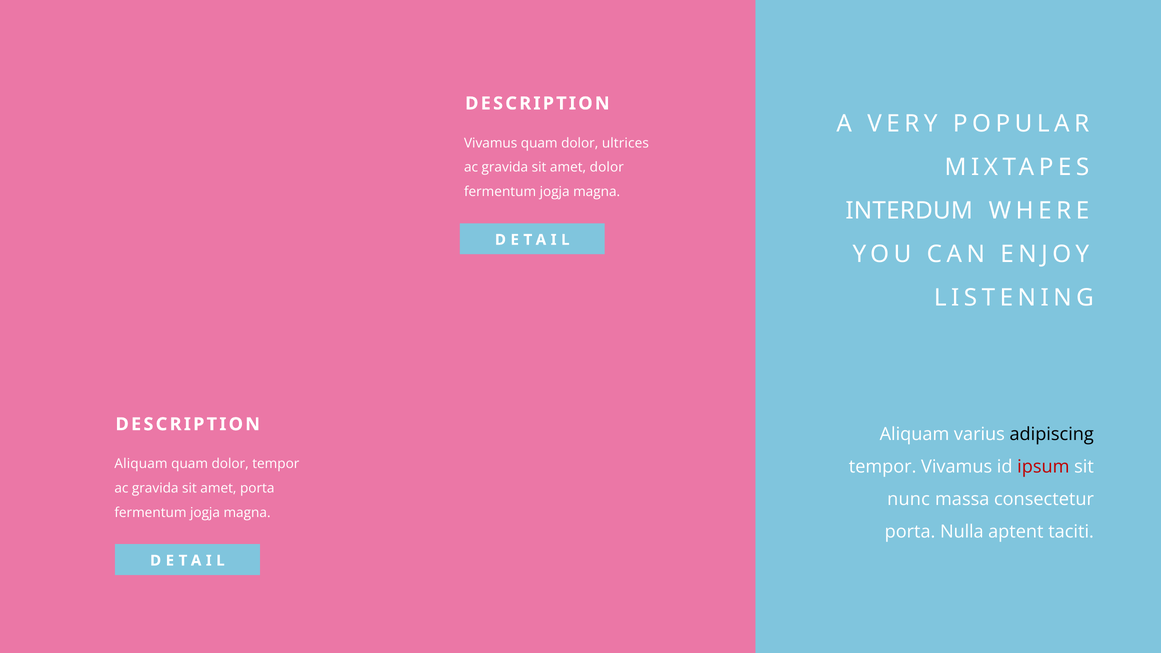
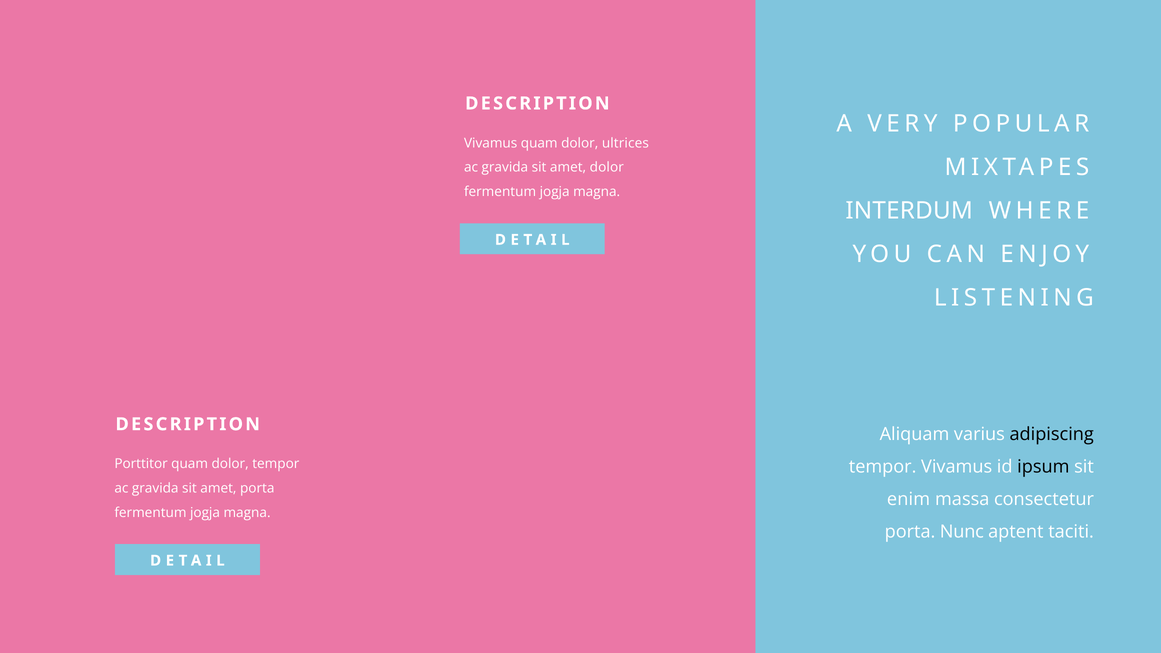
Aliquam at (141, 464): Aliquam -> Porttitor
ipsum colour: red -> black
nunc: nunc -> enim
Nulla: Nulla -> Nunc
